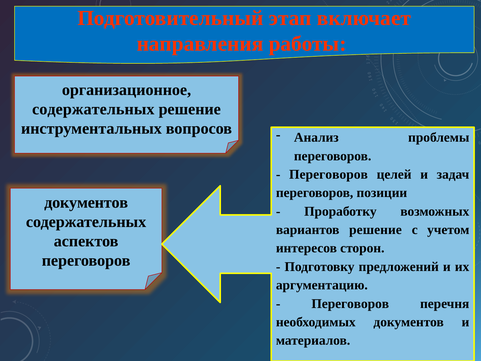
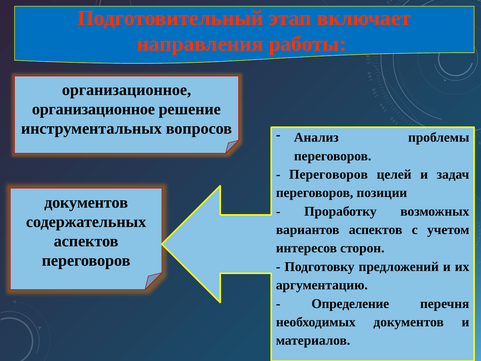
содержательных at (93, 109): содержательных -> организационное
вариантов решение: решение -> аспектов
Переговоров at (350, 303): Переговоров -> Определение
